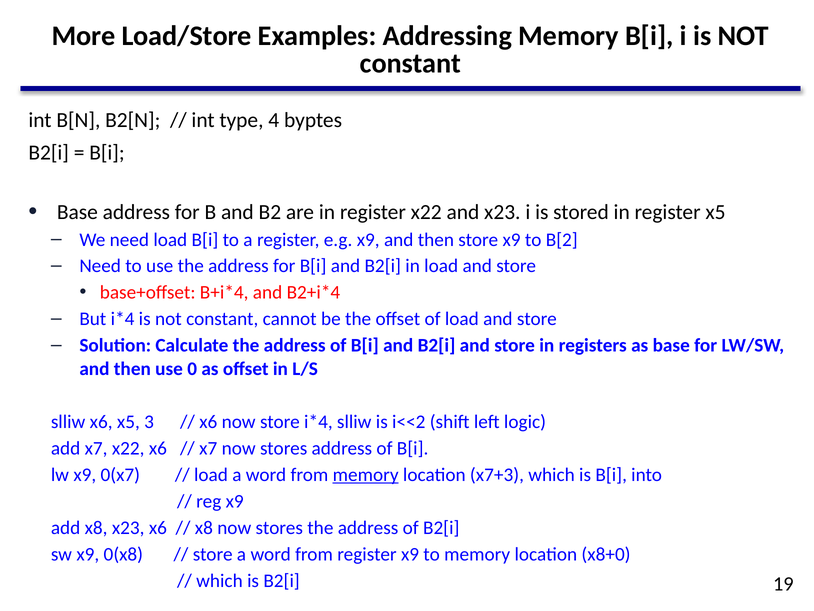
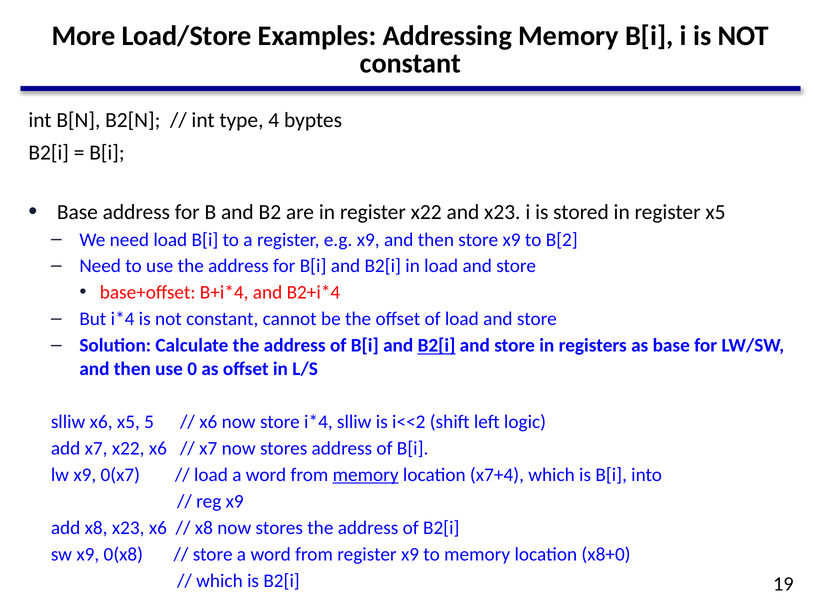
B2[i at (437, 345) underline: none -> present
3: 3 -> 5
x7+3: x7+3 -> x7+4
